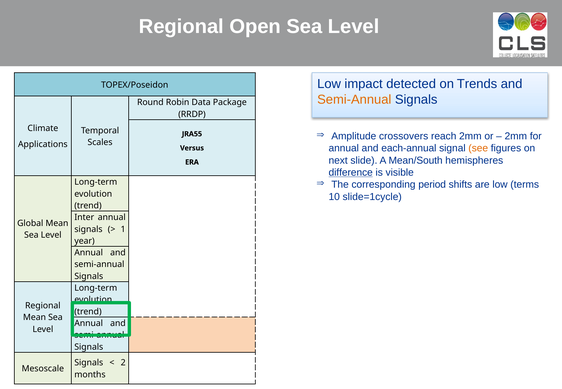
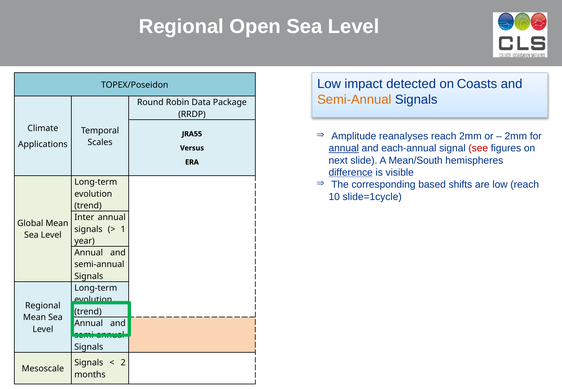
Trends: Trends -> Coasts
crossovers: crossovers -> reanalyses
annual at (344, 148) underline: none -> present
see colour: orange -> red
period: period -> based
low terms: terms -> reach
